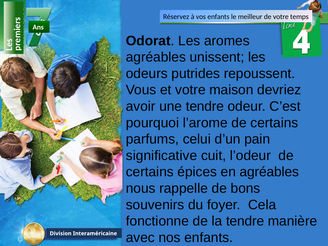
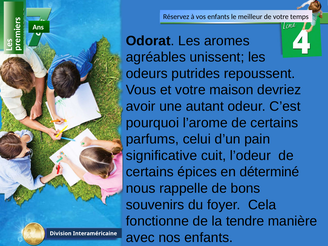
une tendre: tendre -> autant
en agréables: agréables -> déterminé
